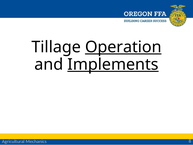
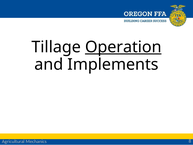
Implements underline: present -> none
